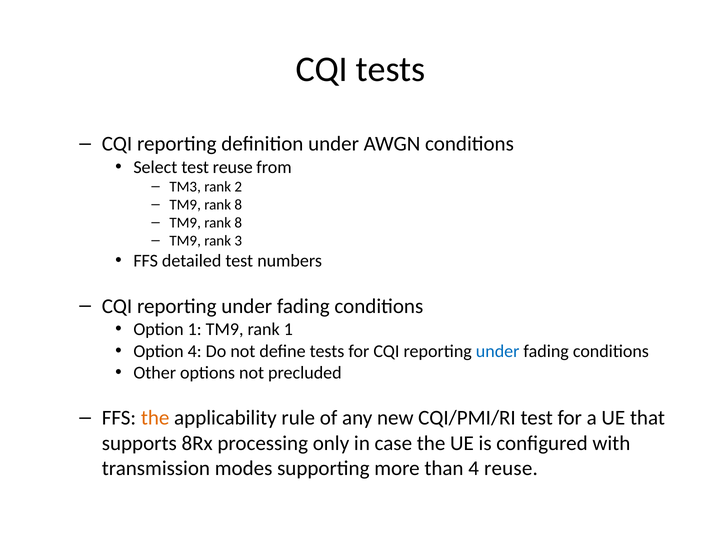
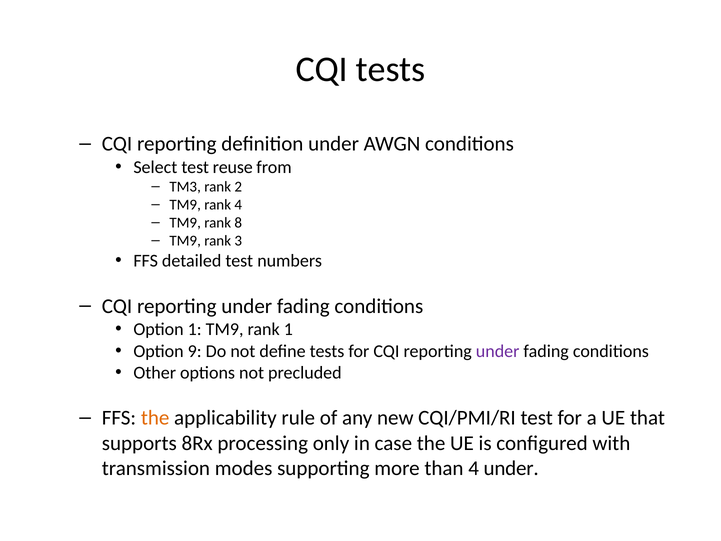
8 at (238, 205): 8 -> 4
Option 4: 4 -> 9
under at (498, 351) colour: blue -> purple
4 reuse: reuse -> under
